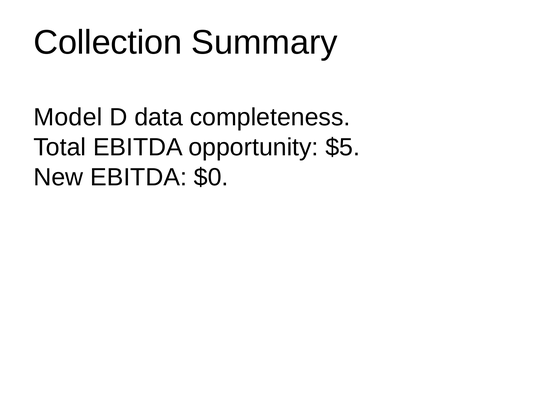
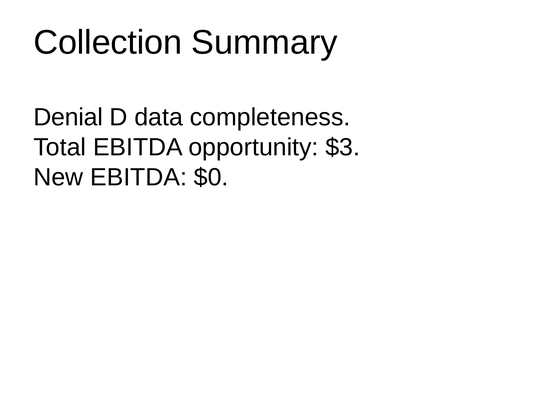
Model: Model -> Denial
$5: $5 -> $3
